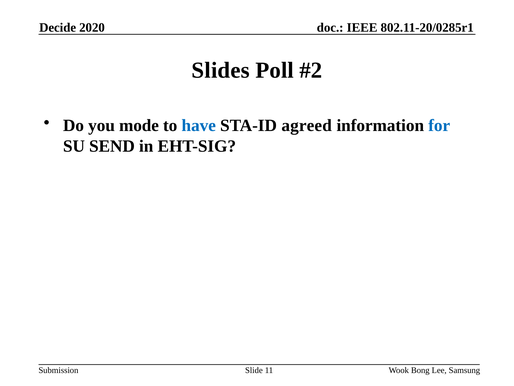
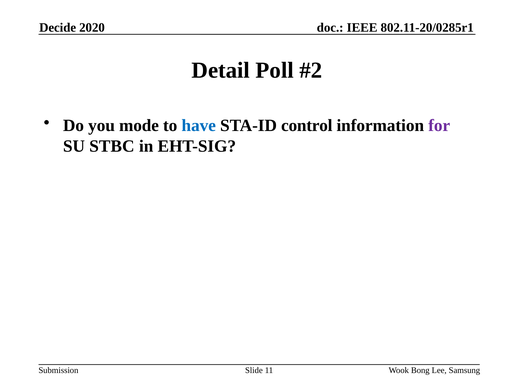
Slides: Slides -> Detail
agreed: agreed -> control
for colour: blue -> purple
SEND: SEND -> STBC
